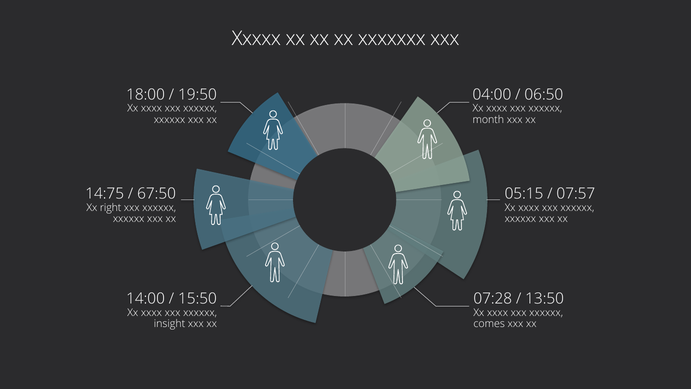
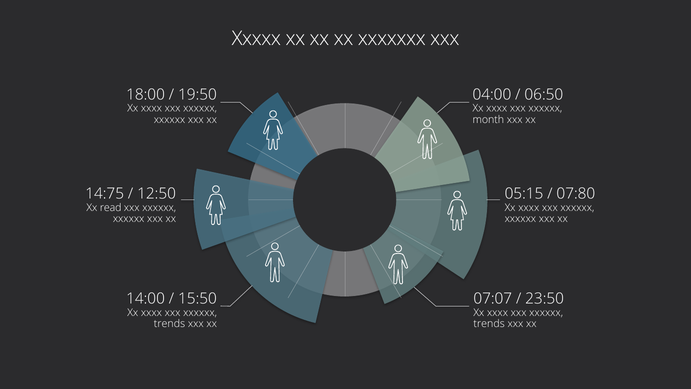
67:50: 67:50 -> 12:50
07:57: 07:57 -> 07:80
right: right -> read
07:28: 07:28 -> 07:07
13:50: 13:50 -> 23:50
insight at (169, 324): insight -> trends
comes at (489, 324): comes -> trends
